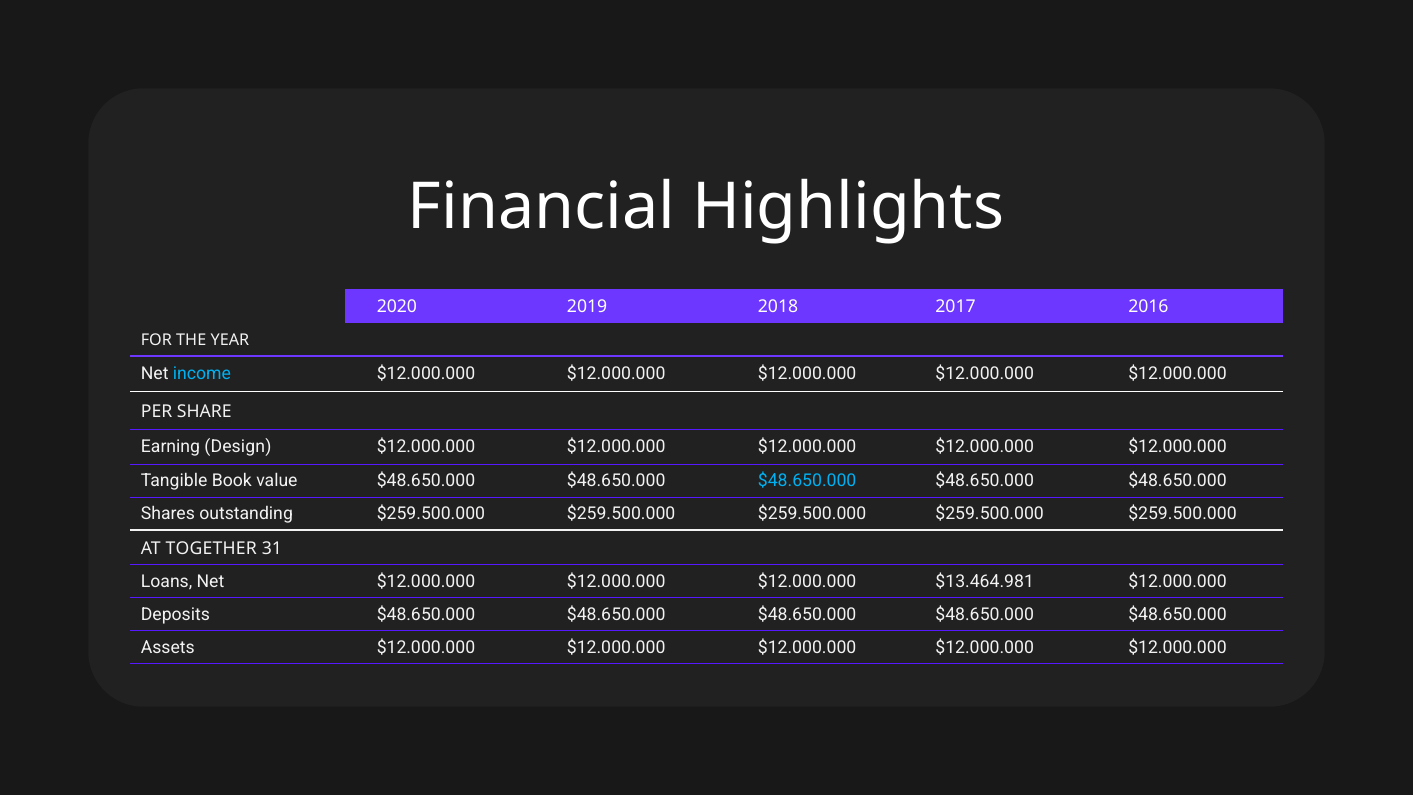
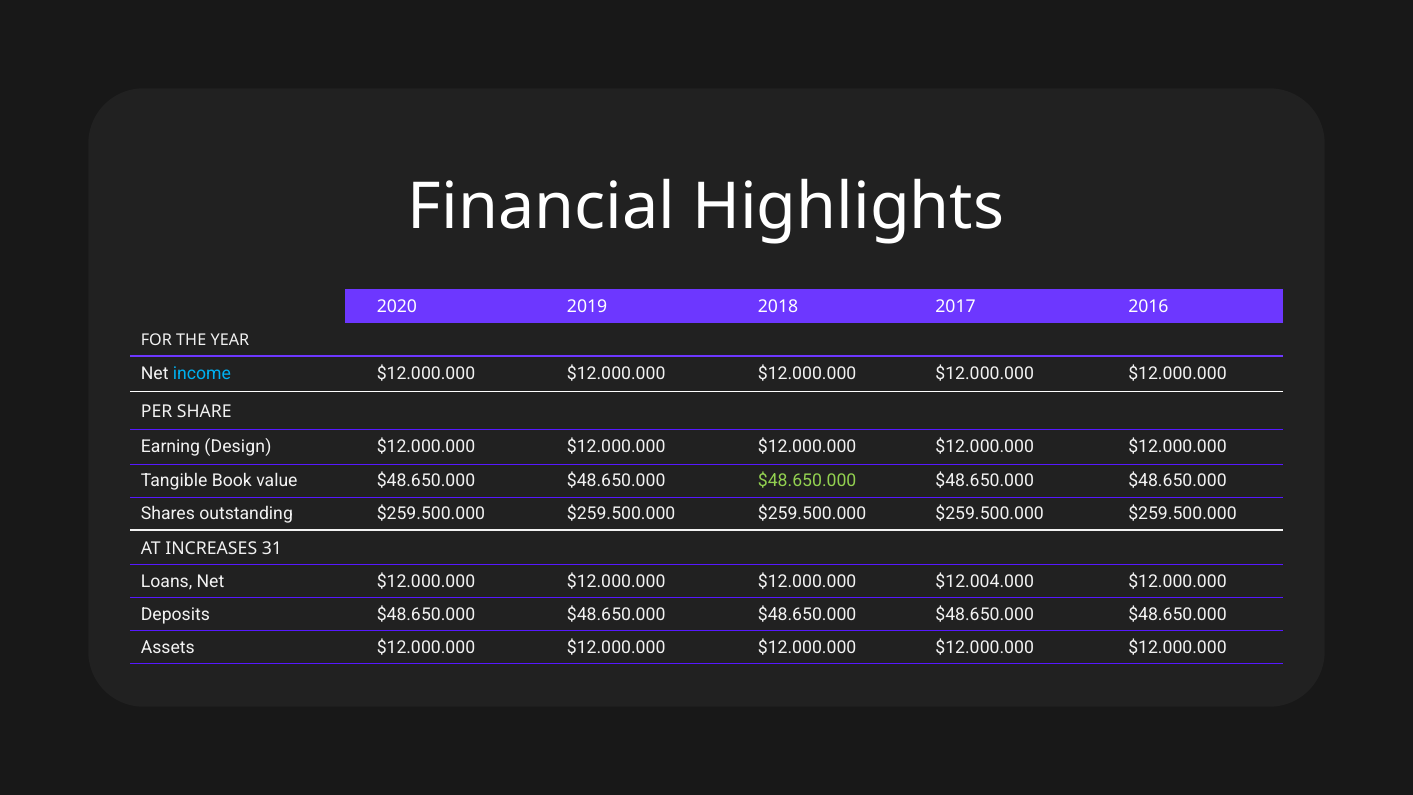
$48.650.000 at (807, 481) colour: light blue -> light green
TOGETHER: TOGETHER -> INCREASES
$13.464.981: $13.464.981 -> $12.004.000
